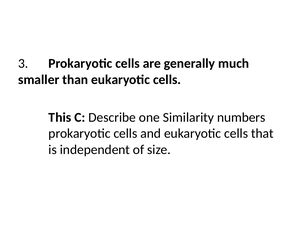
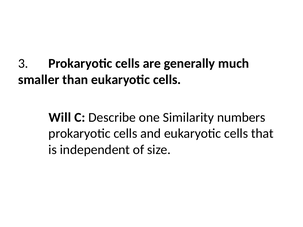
This: This -> Will
